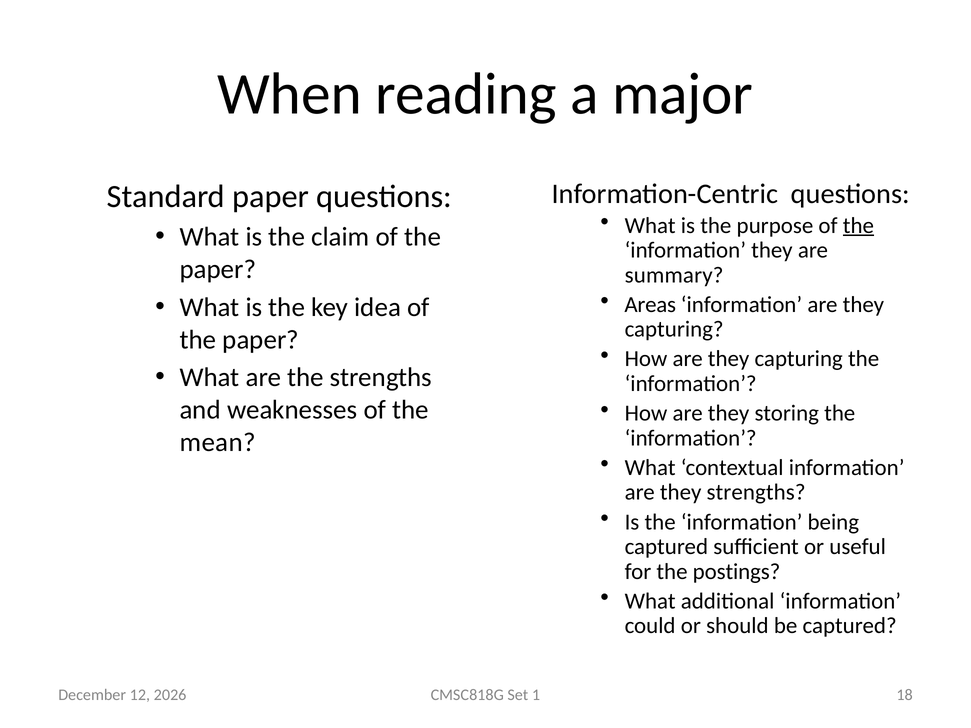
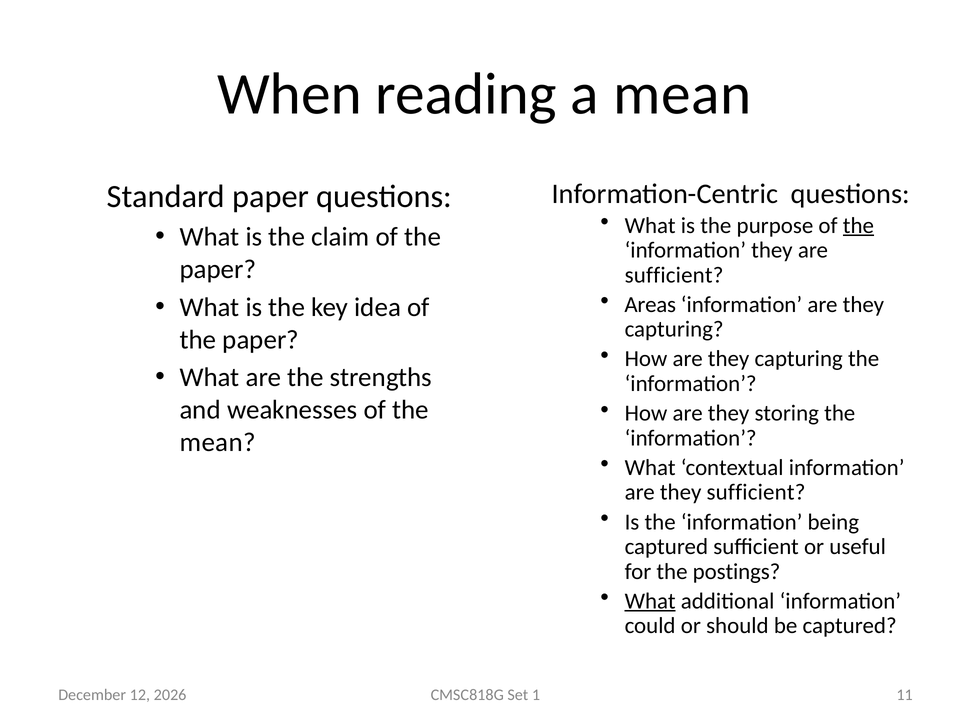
a major: major -> mean
summary at (674, 275): summary -> sufficient
they strengths: strengths -> sufficient
What at (650, 601) underline: none -> present
18: 18 -> 11
